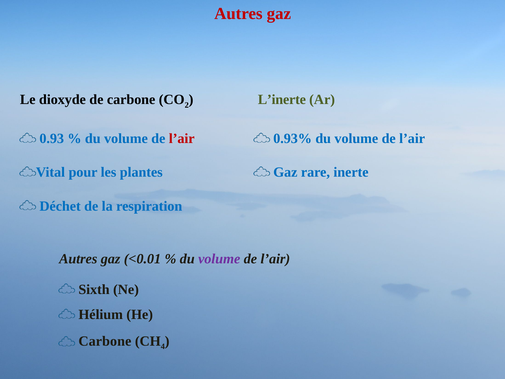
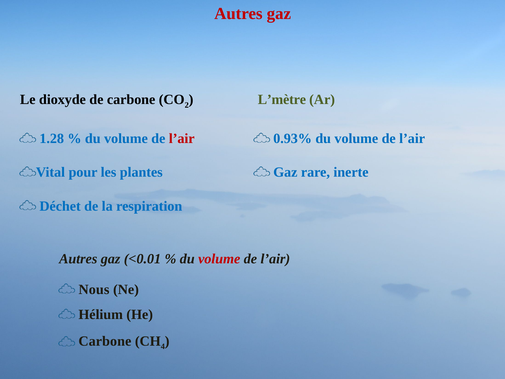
L’inerte: L’inerte -> L’mètre
0.93: 0.93 -> 1.28
volume at (219, 259) colour: purple -> red
Sixth: Sixth -> Nous
